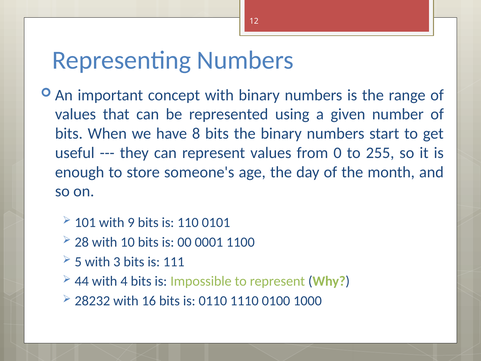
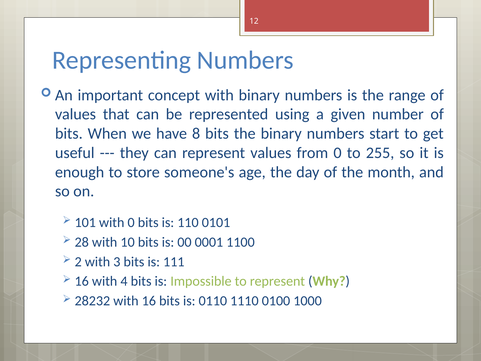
with 9: 9 -> 0
5: 5 -> 2
44 at (82, 281): 44 -> 16
